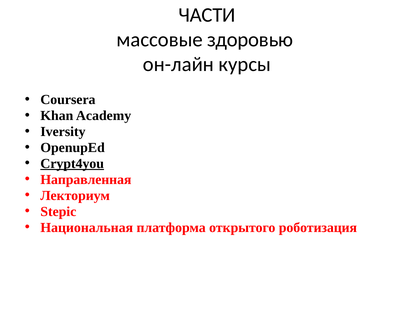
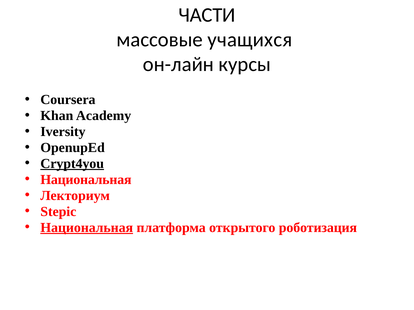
здоровью: здоровью -> учащихся
Направленная at (86, 180): Направленная -> Национальная
Национальная at (87, 228) underline: none -> present
